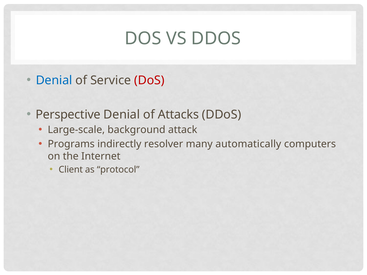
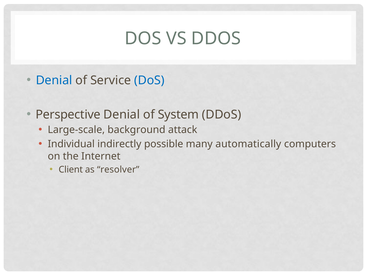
DoS at (149, 80) colour: red -> blue
Attacks: Attacks -> System
Programs: Programs -> Individual
resolver: resolver -> possible
protocol: protocol -> resolver
